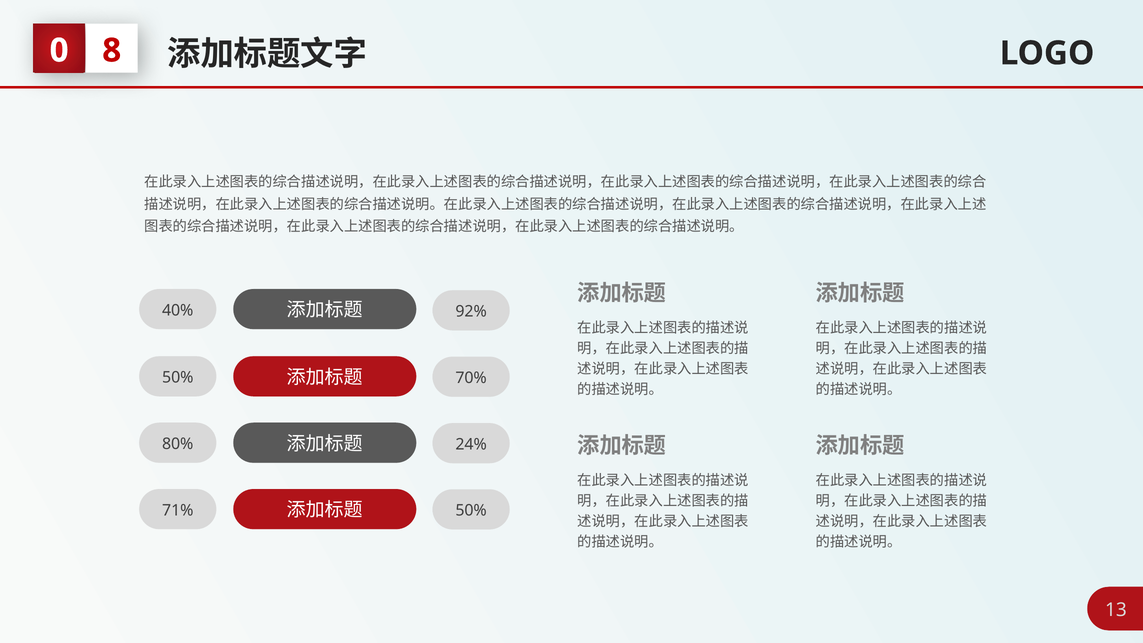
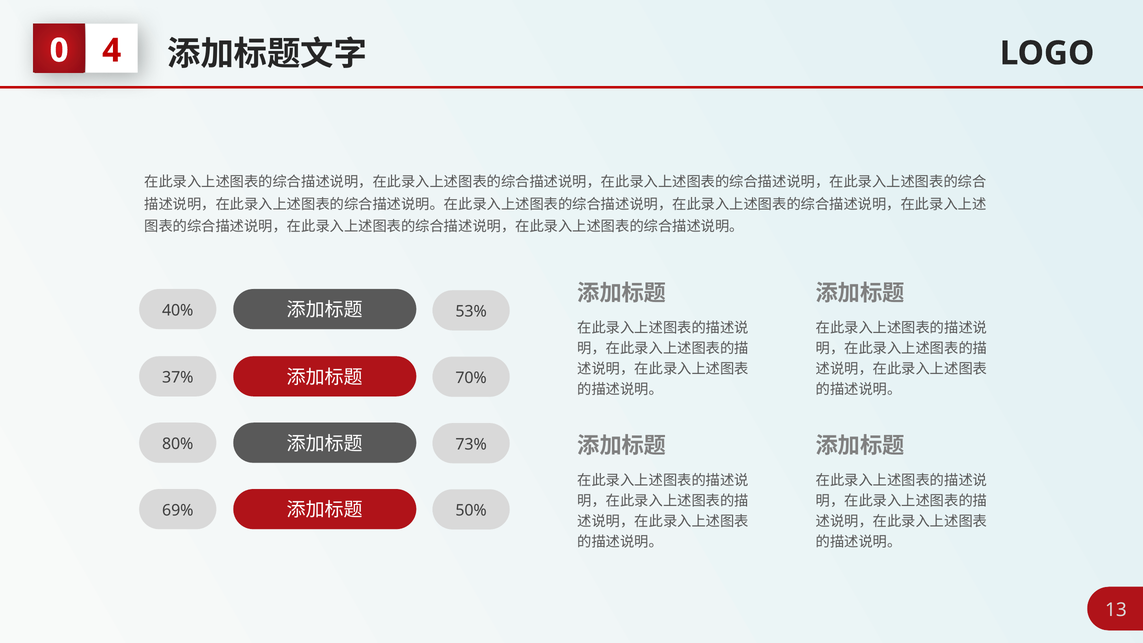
8: 8 -> 4
92%: 92% -> 53%
50% at (178, 378): 50% -> 37%
24%: 24% -> 73%
71%: 71% -> 69%
